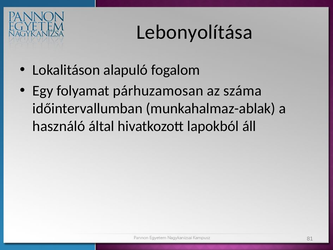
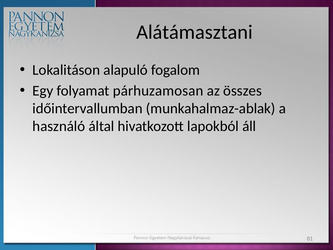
Lebonyolítása: Lebonyolítása -> Alátámasztani
száma: száma -> összes
